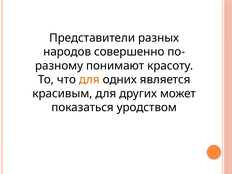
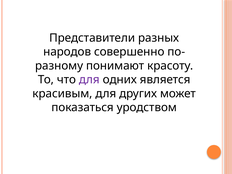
для at (89, 80) colour: orange -> purple
